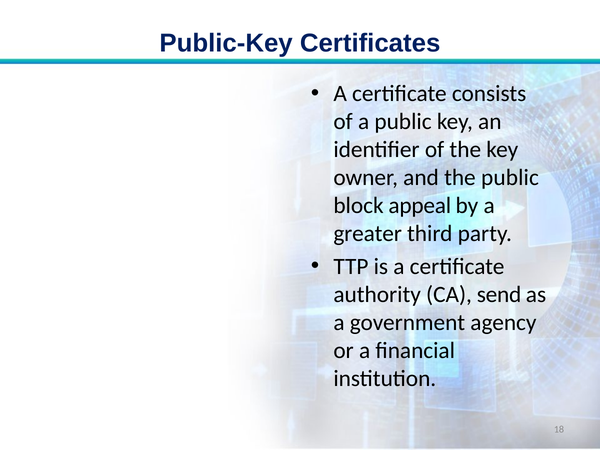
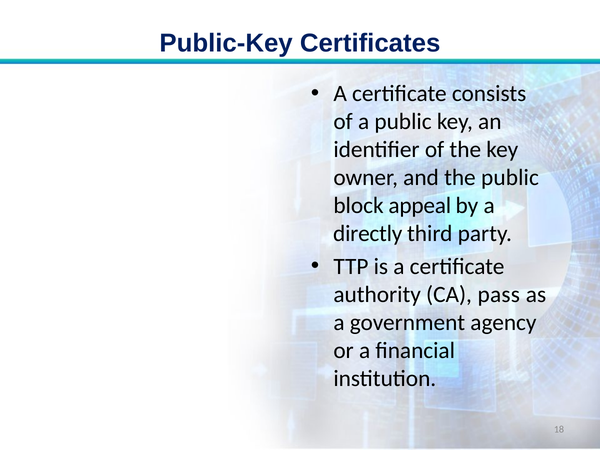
greater: greater -> directly
send: send -> pass
